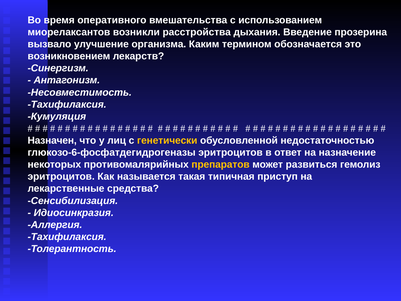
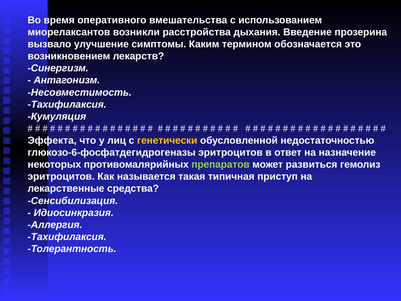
организма: организма -> симптомы
Назначен: Назначен -> Эффекта
препаратов colour: yellow -> light green
